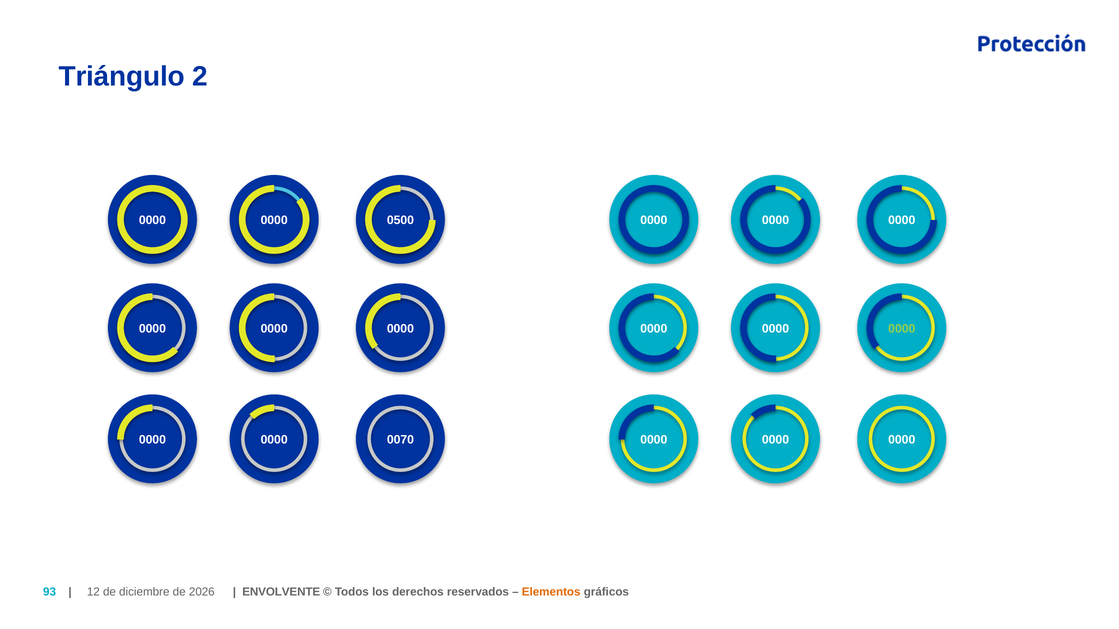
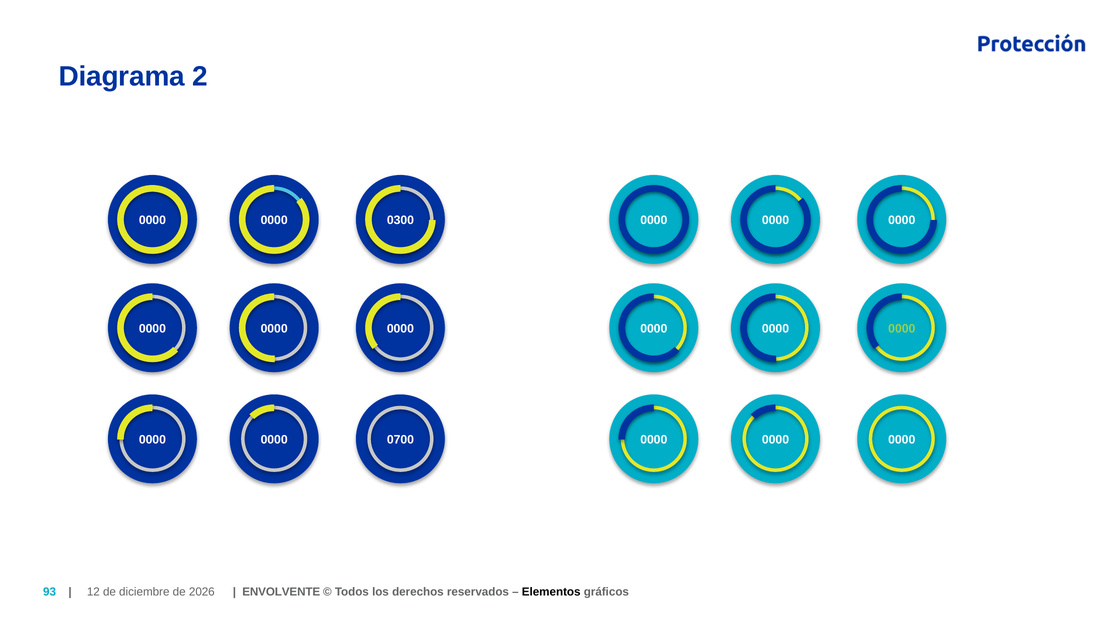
Triángulo: Triángulo -> Diagrama
0500: 0500 -> 0300
0070: 0070 -> 0700
Elementos colour: orange -> black
